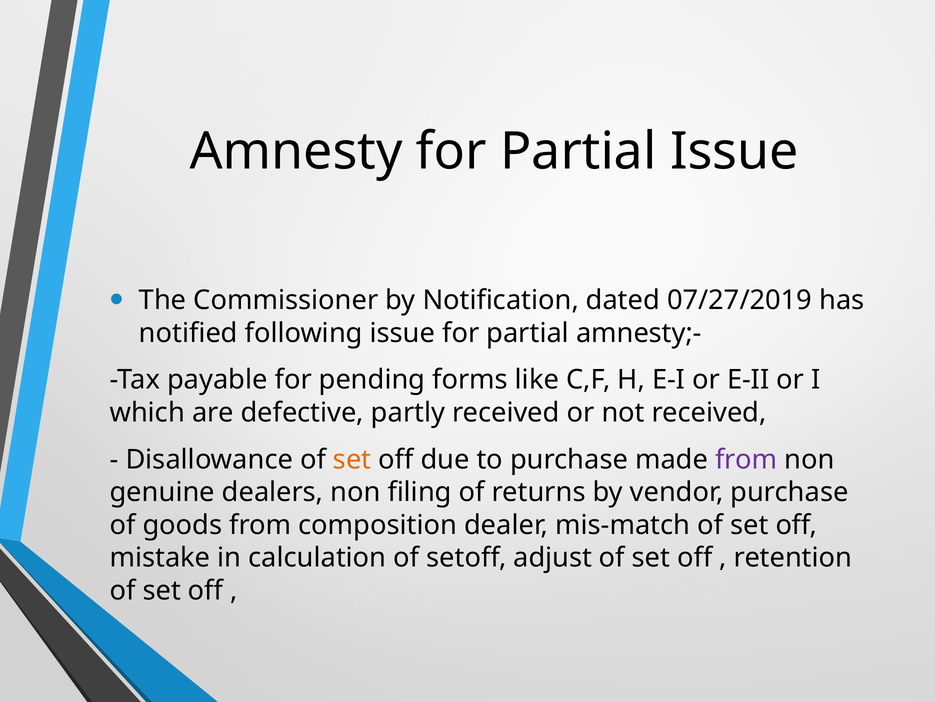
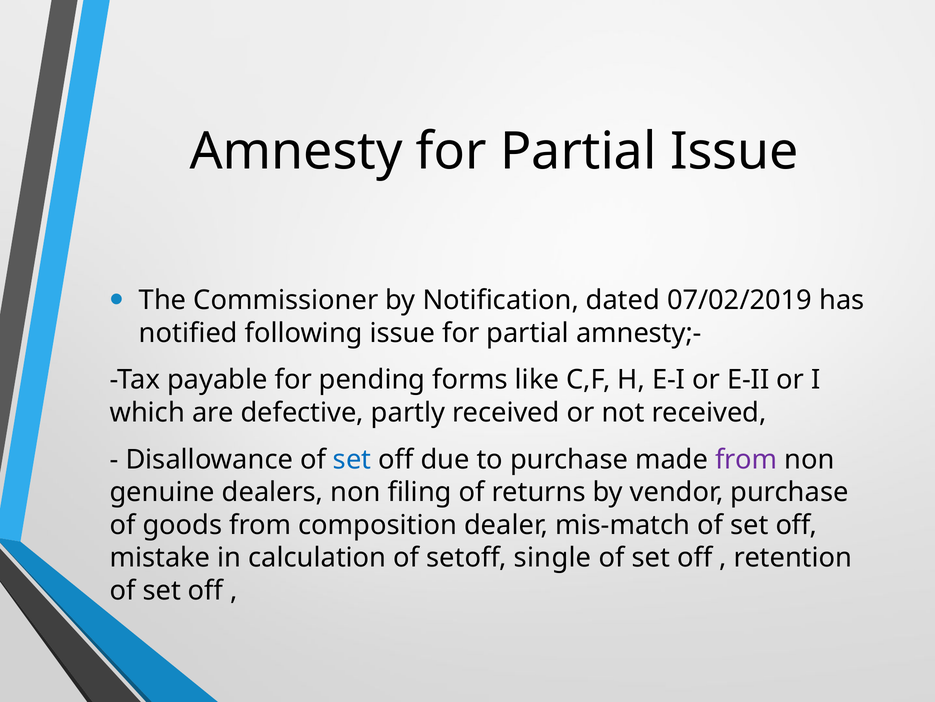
07/27/2019: 07/27/2019 -> 07/02/2019
set at (352, 459) colour: orange -> blue
adjust: adjust -> single
